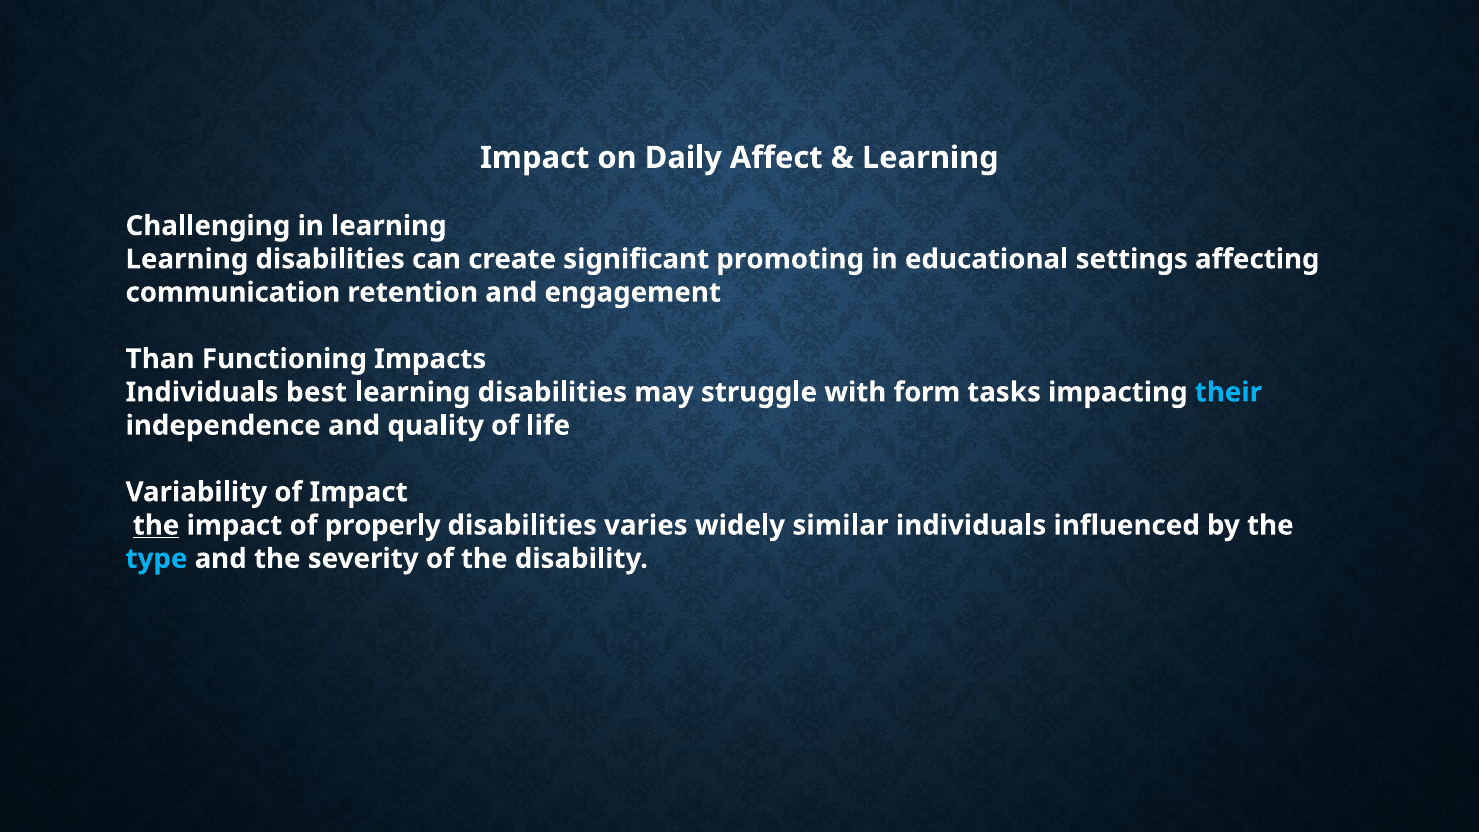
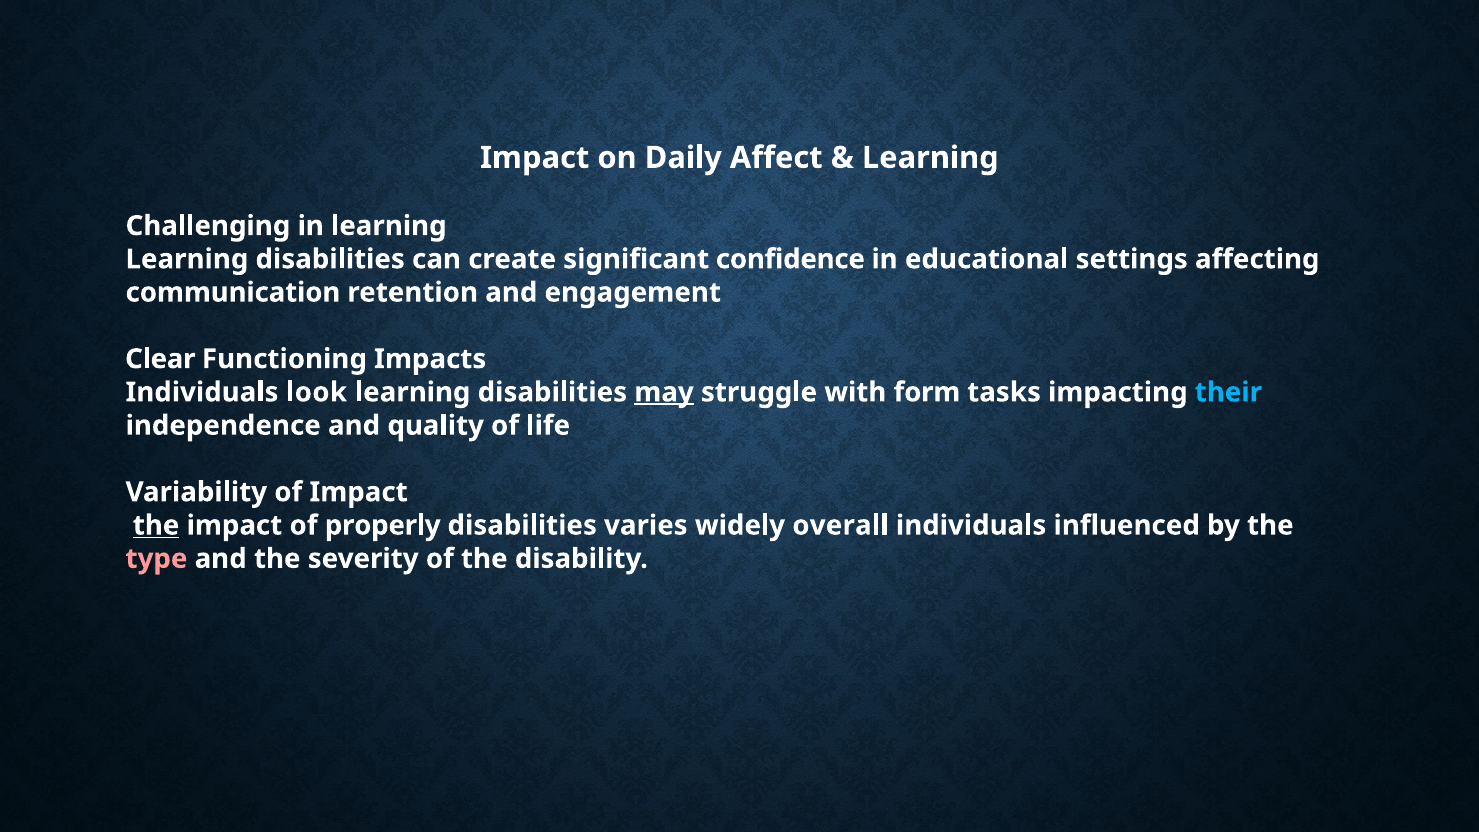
promoting: promoting -> confidence
Than: Than -> Clear
best: best -> look
may underline: none -> present
similar: similar -> overall
type colour: light blue -> pink
